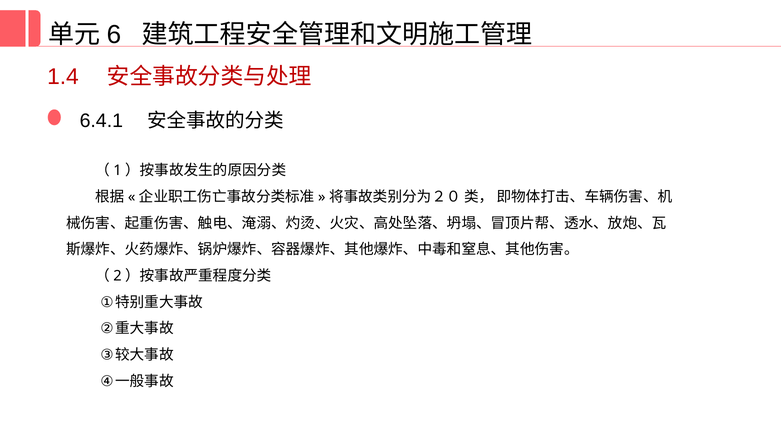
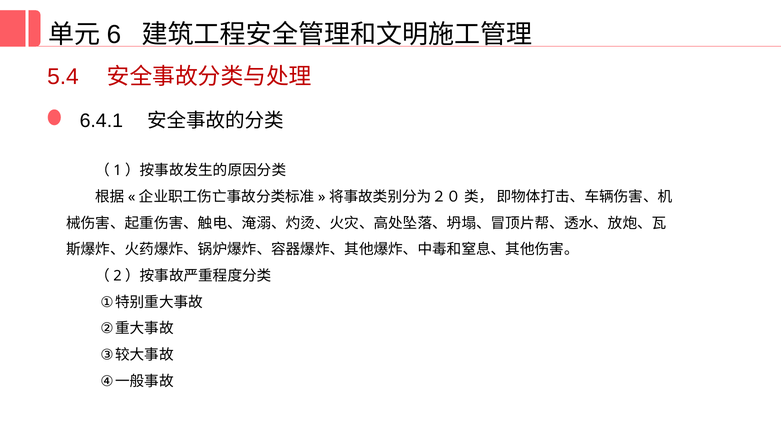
1.4: 1.4 -> 5.4
